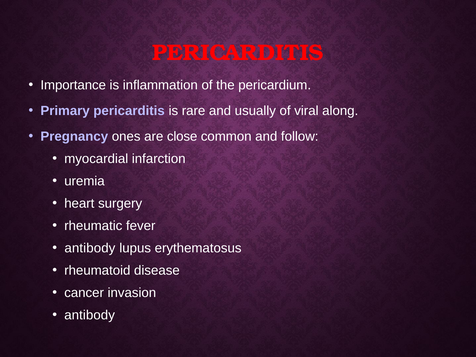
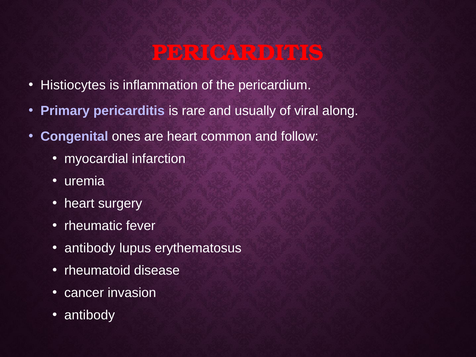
Importance: Importance -> Histiocytes
Pregnancy: Pregnancy -> Congenital
are close: close -> heart
